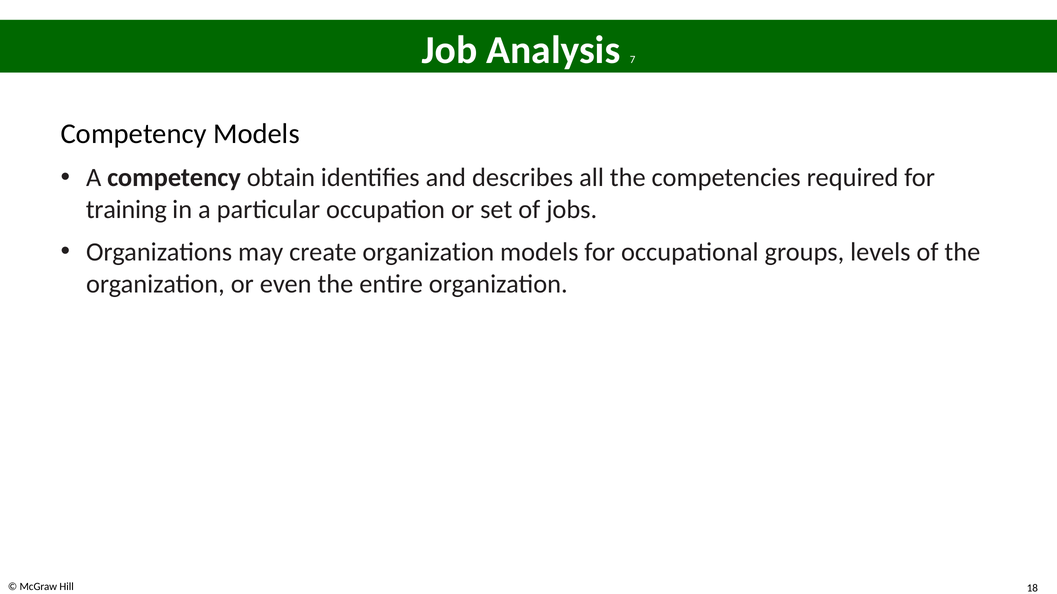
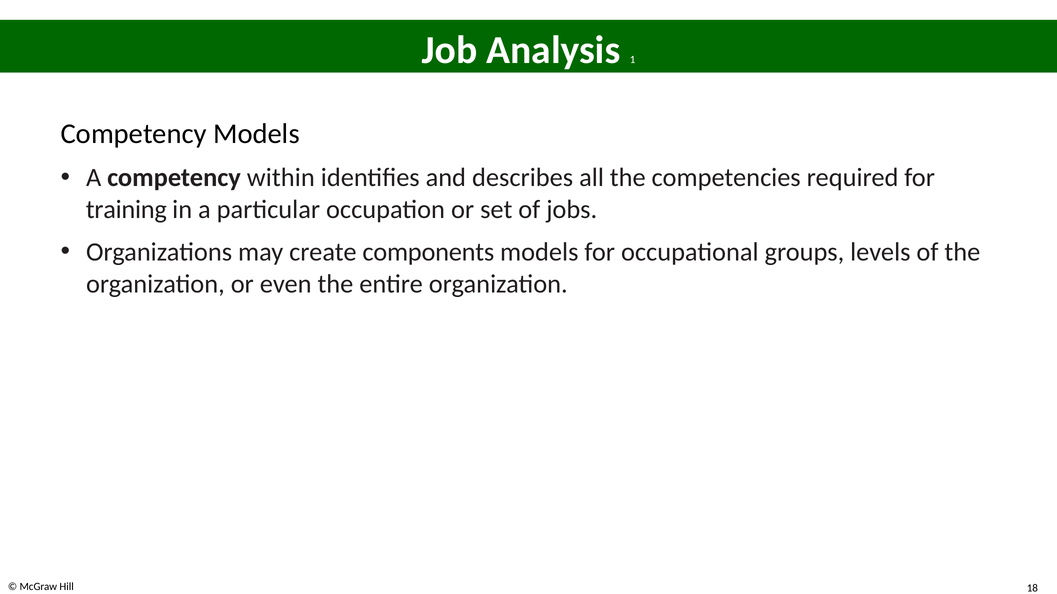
7: 7 -> 1
obtain: obtain -> within
create organization: organization -> components
